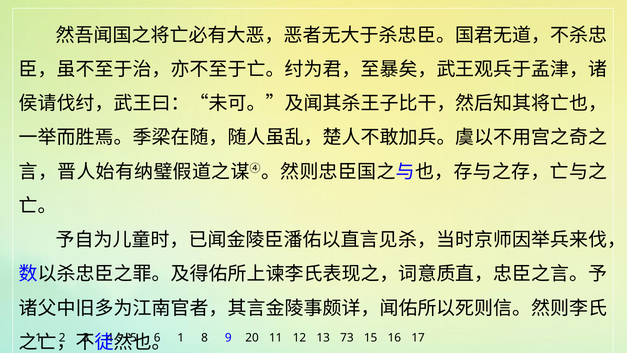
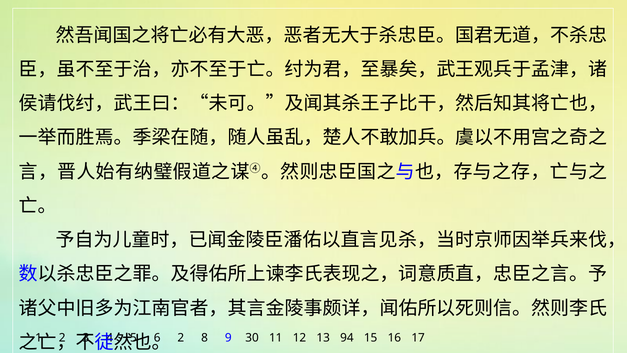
1 at (181, 338): 1 -> 2
20: 20 -> 30
73: 73 -> 94
